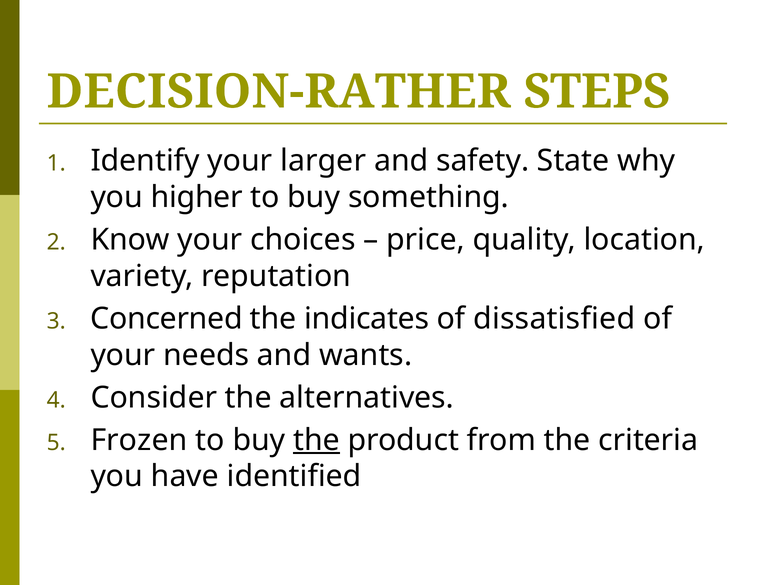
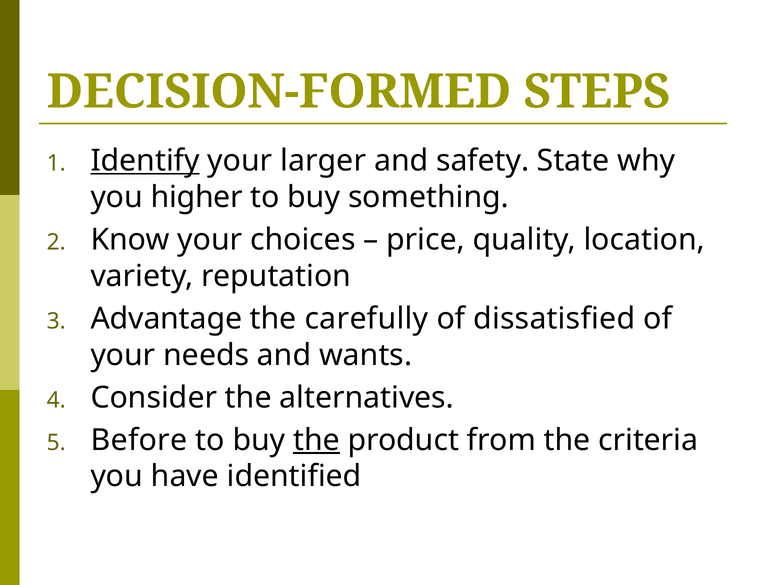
DECISION-RATHER: DECISION-RATHER -> DECISION-FORMED
Identify underline: none -> present
Concerned: Concerned -> Advantage
indicates: indicates -> carefully
Frozen: Frozen -> Before
